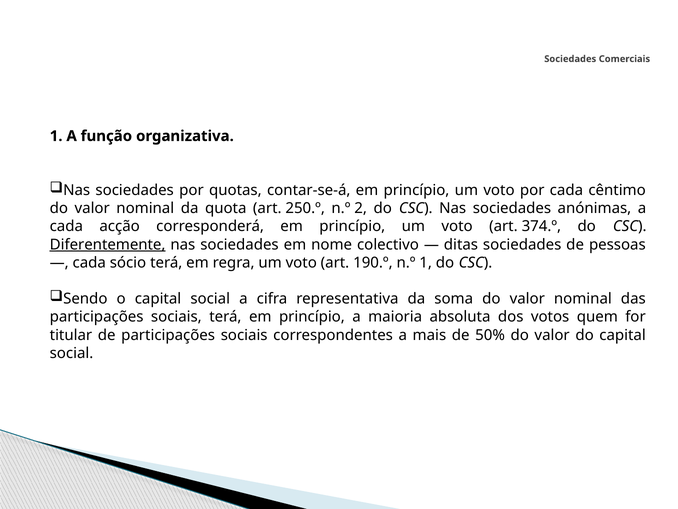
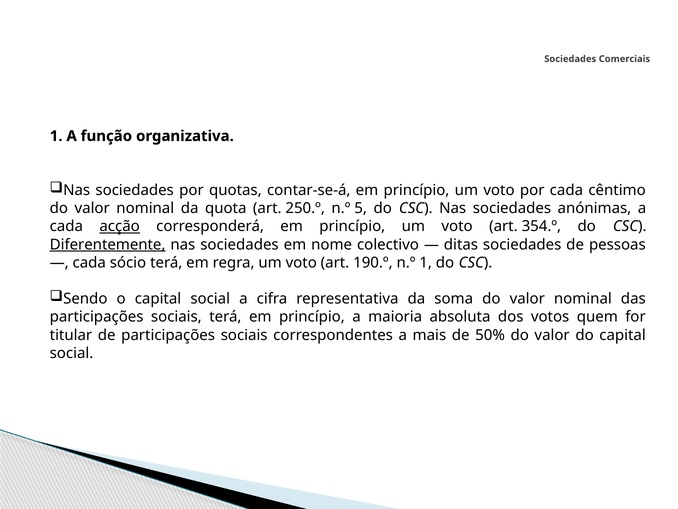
2: 2 -> 5
acção underline: none -> present
374.º: 374.º -> 354.º
